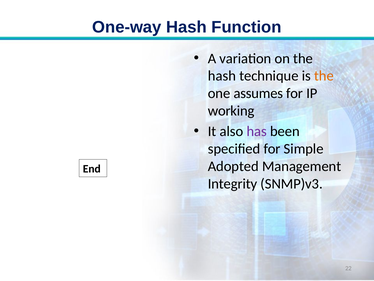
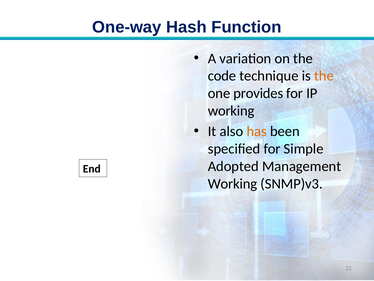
hash at (222, 76): hash -> code
assumes: assumes -> provides
has colour: purple -> orange
Integrity at (233, 183): Integrity -> Working
